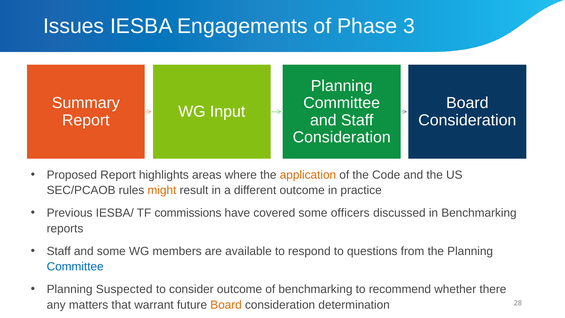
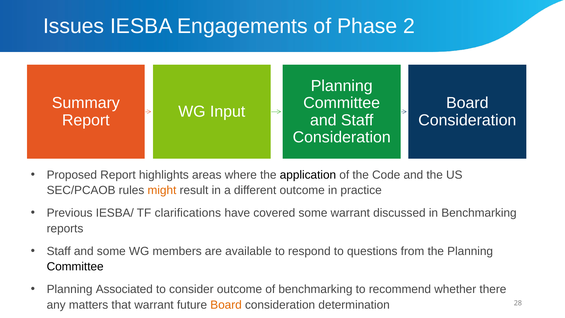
3: 3 -> 2
application colour: orange -> black
commissions: commissions -> clarifications
some officers: officers -> warrant
Committee at (75, 267) colour: blue -> black
Suspected: Suspected -> Associated
